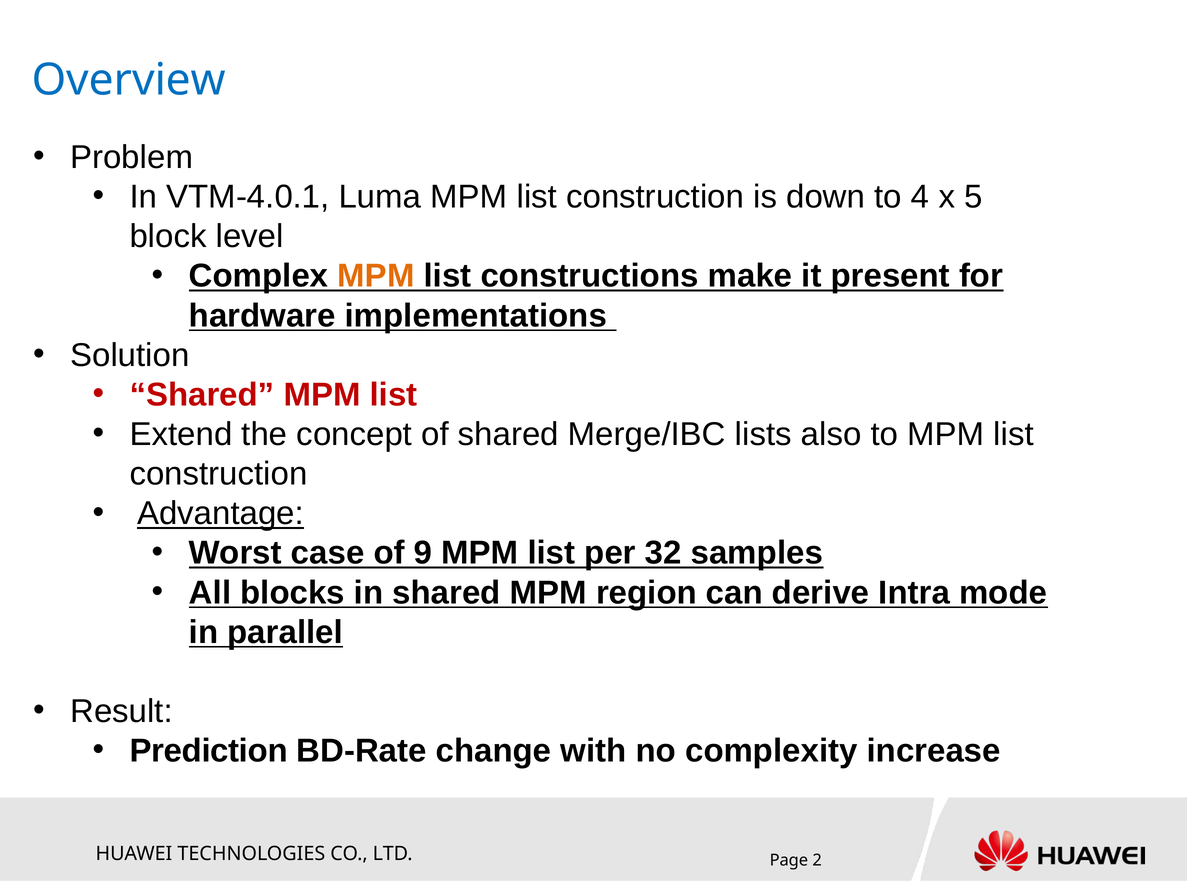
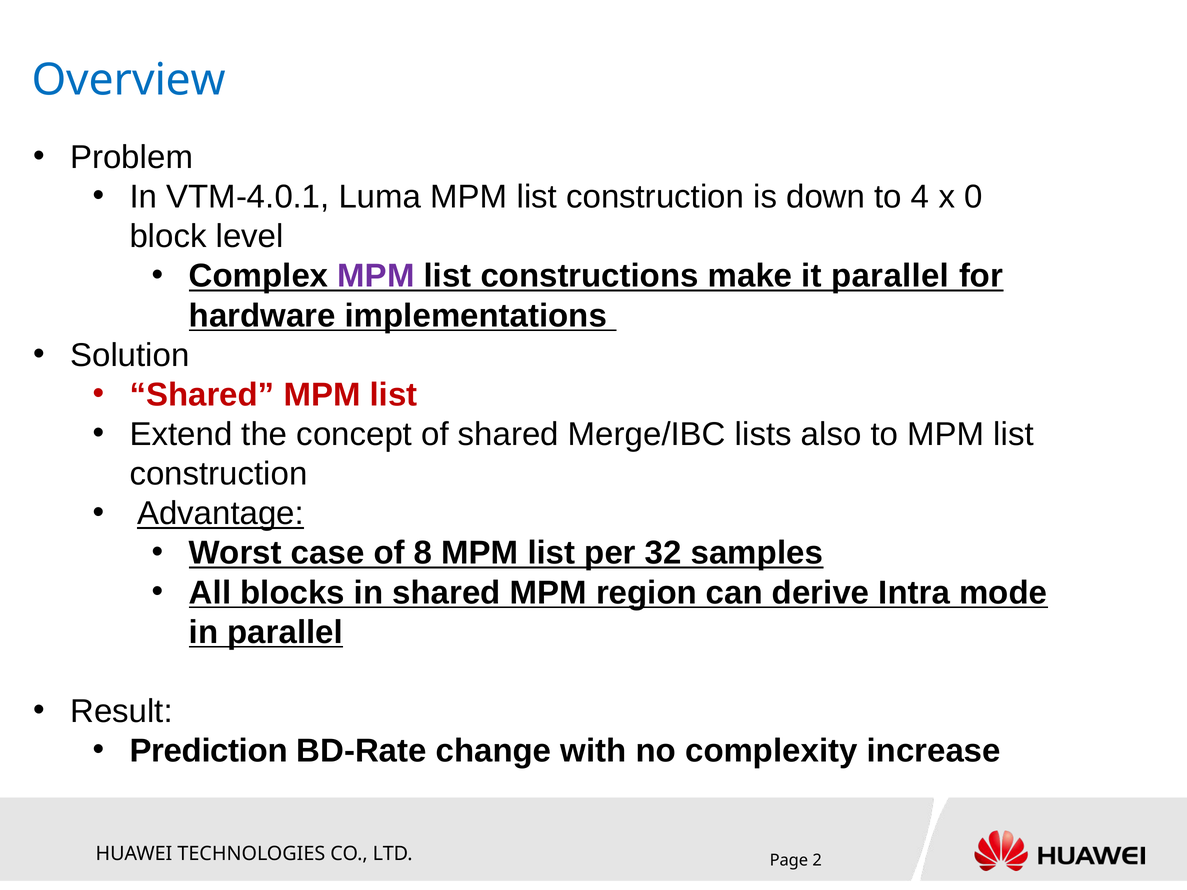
5: 5 -> 0
MPM at (376, 276) colour: orange -> purple
it present: present -> parallel
9: 9 -> 8
